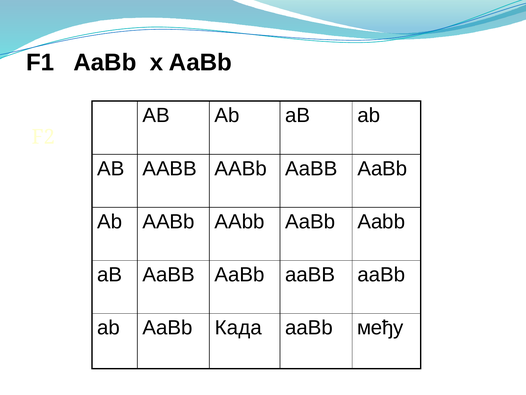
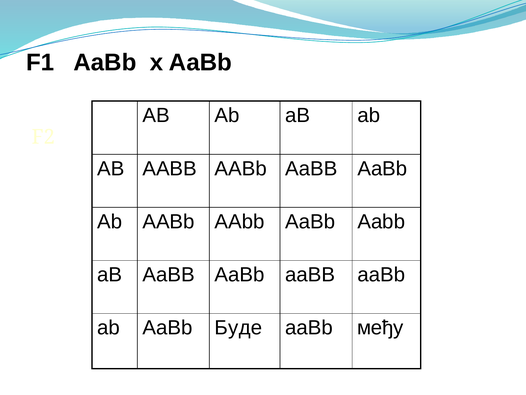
Када: Када -> Буде
